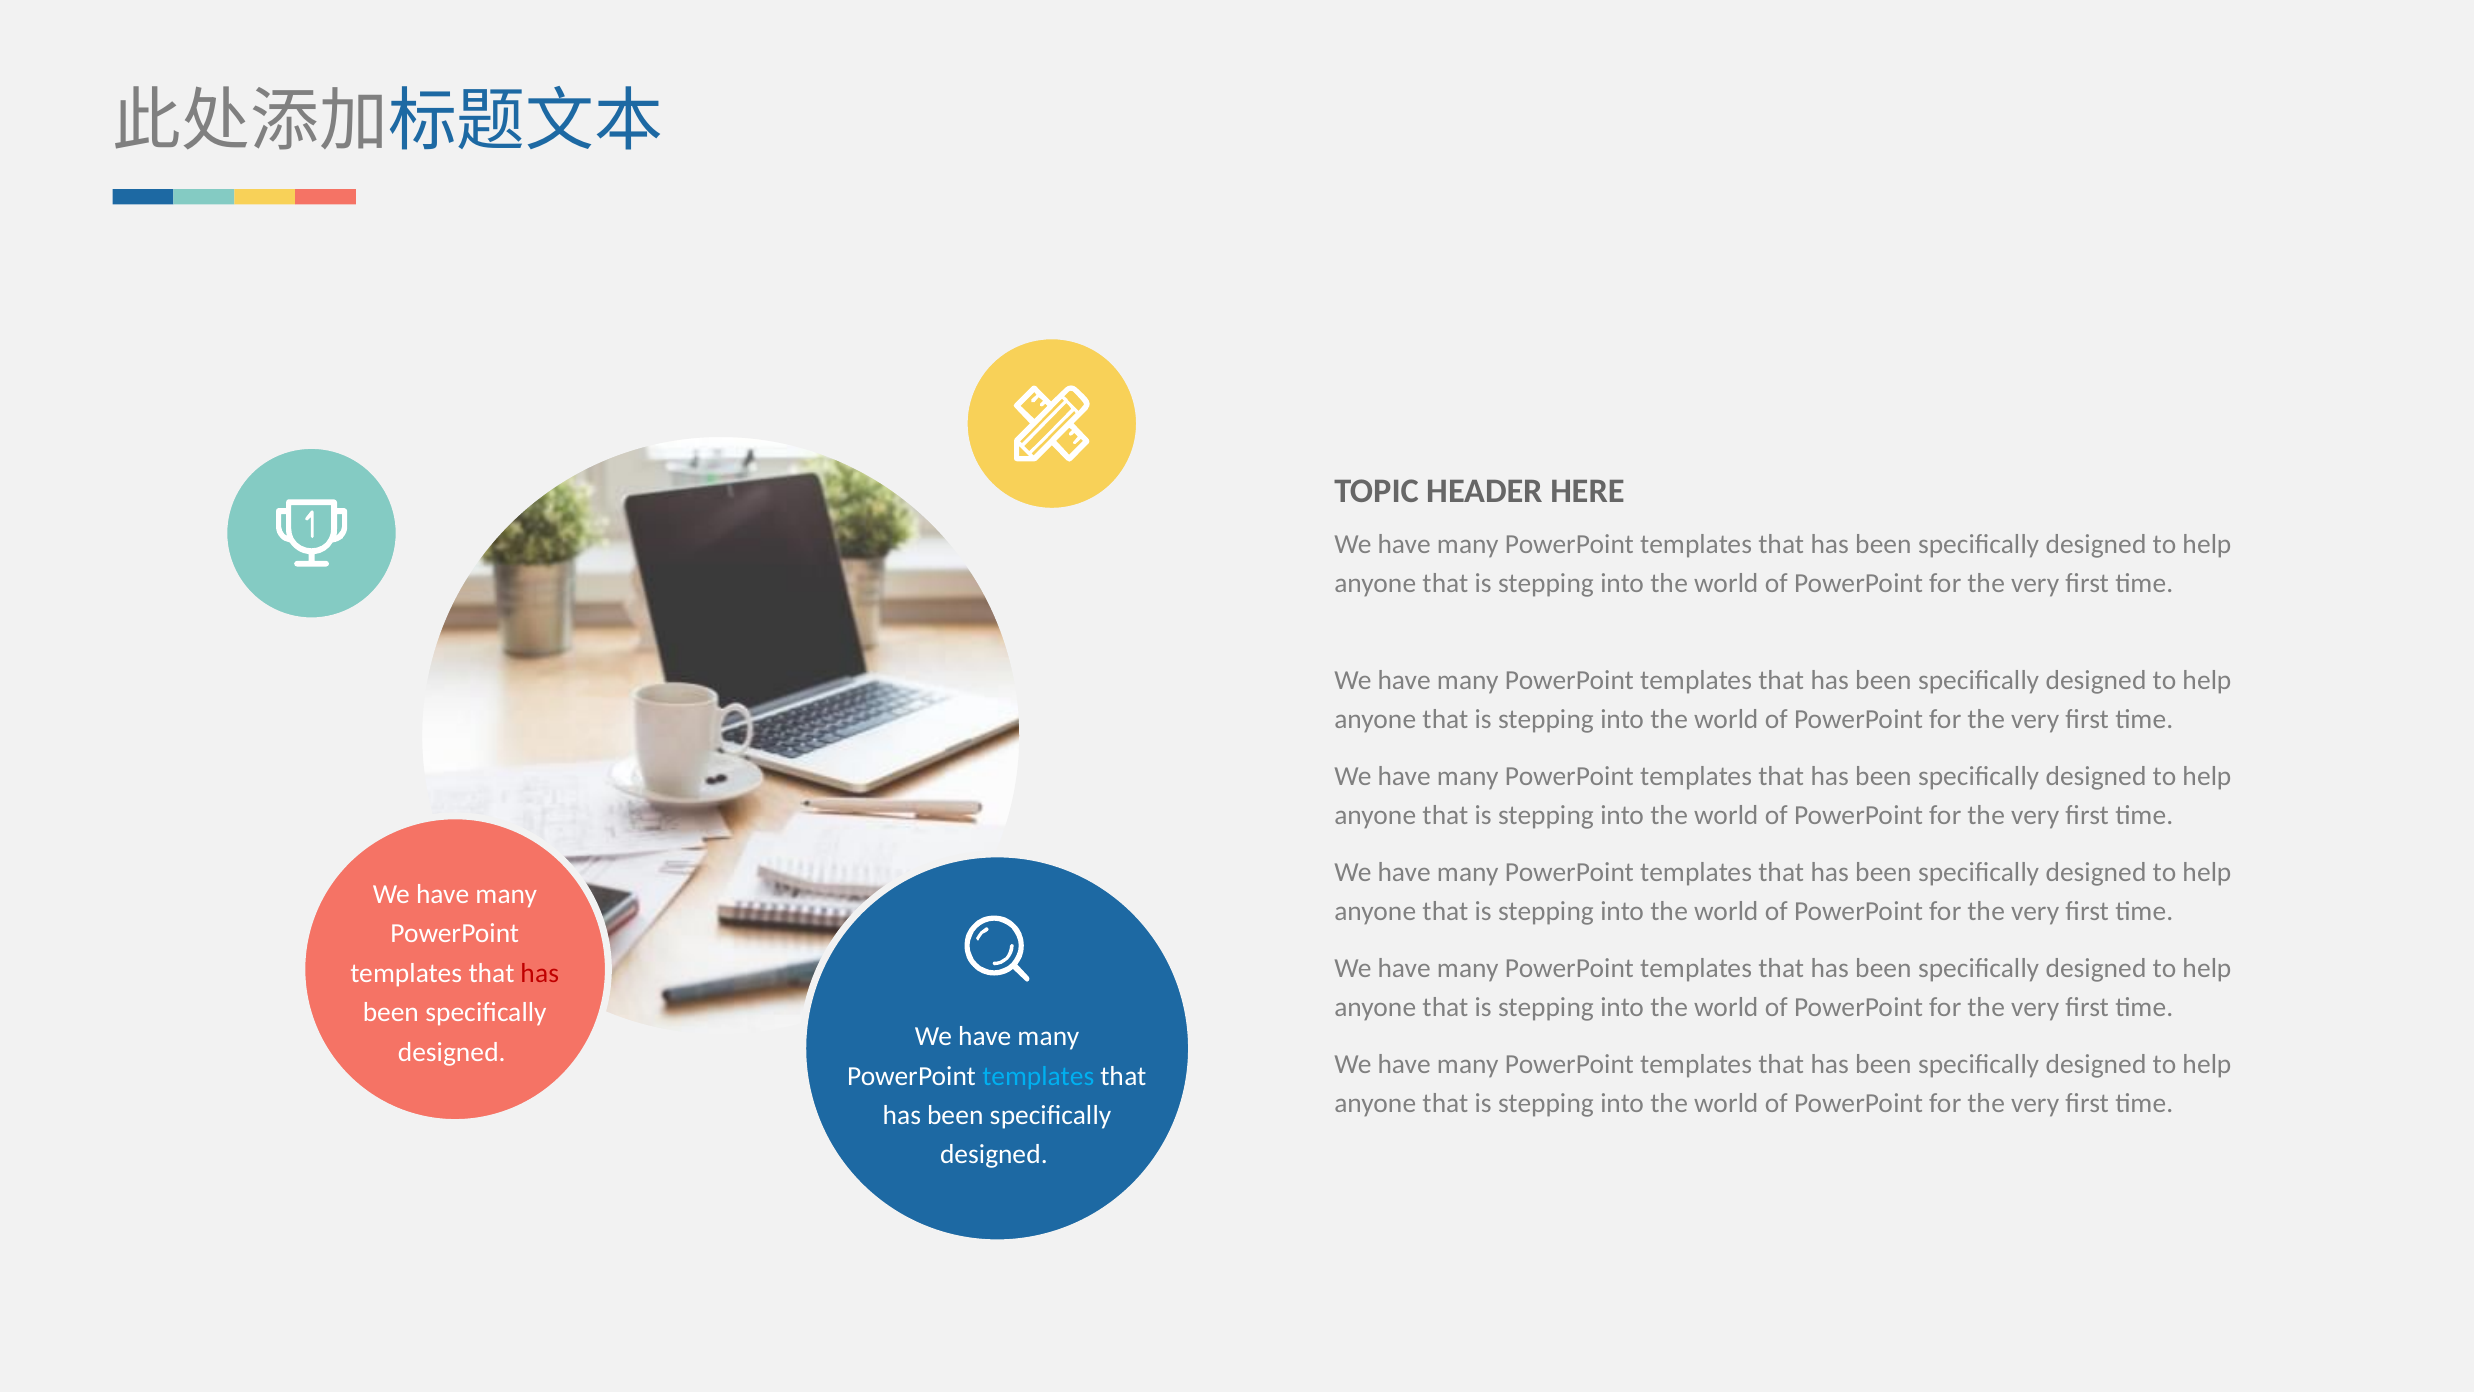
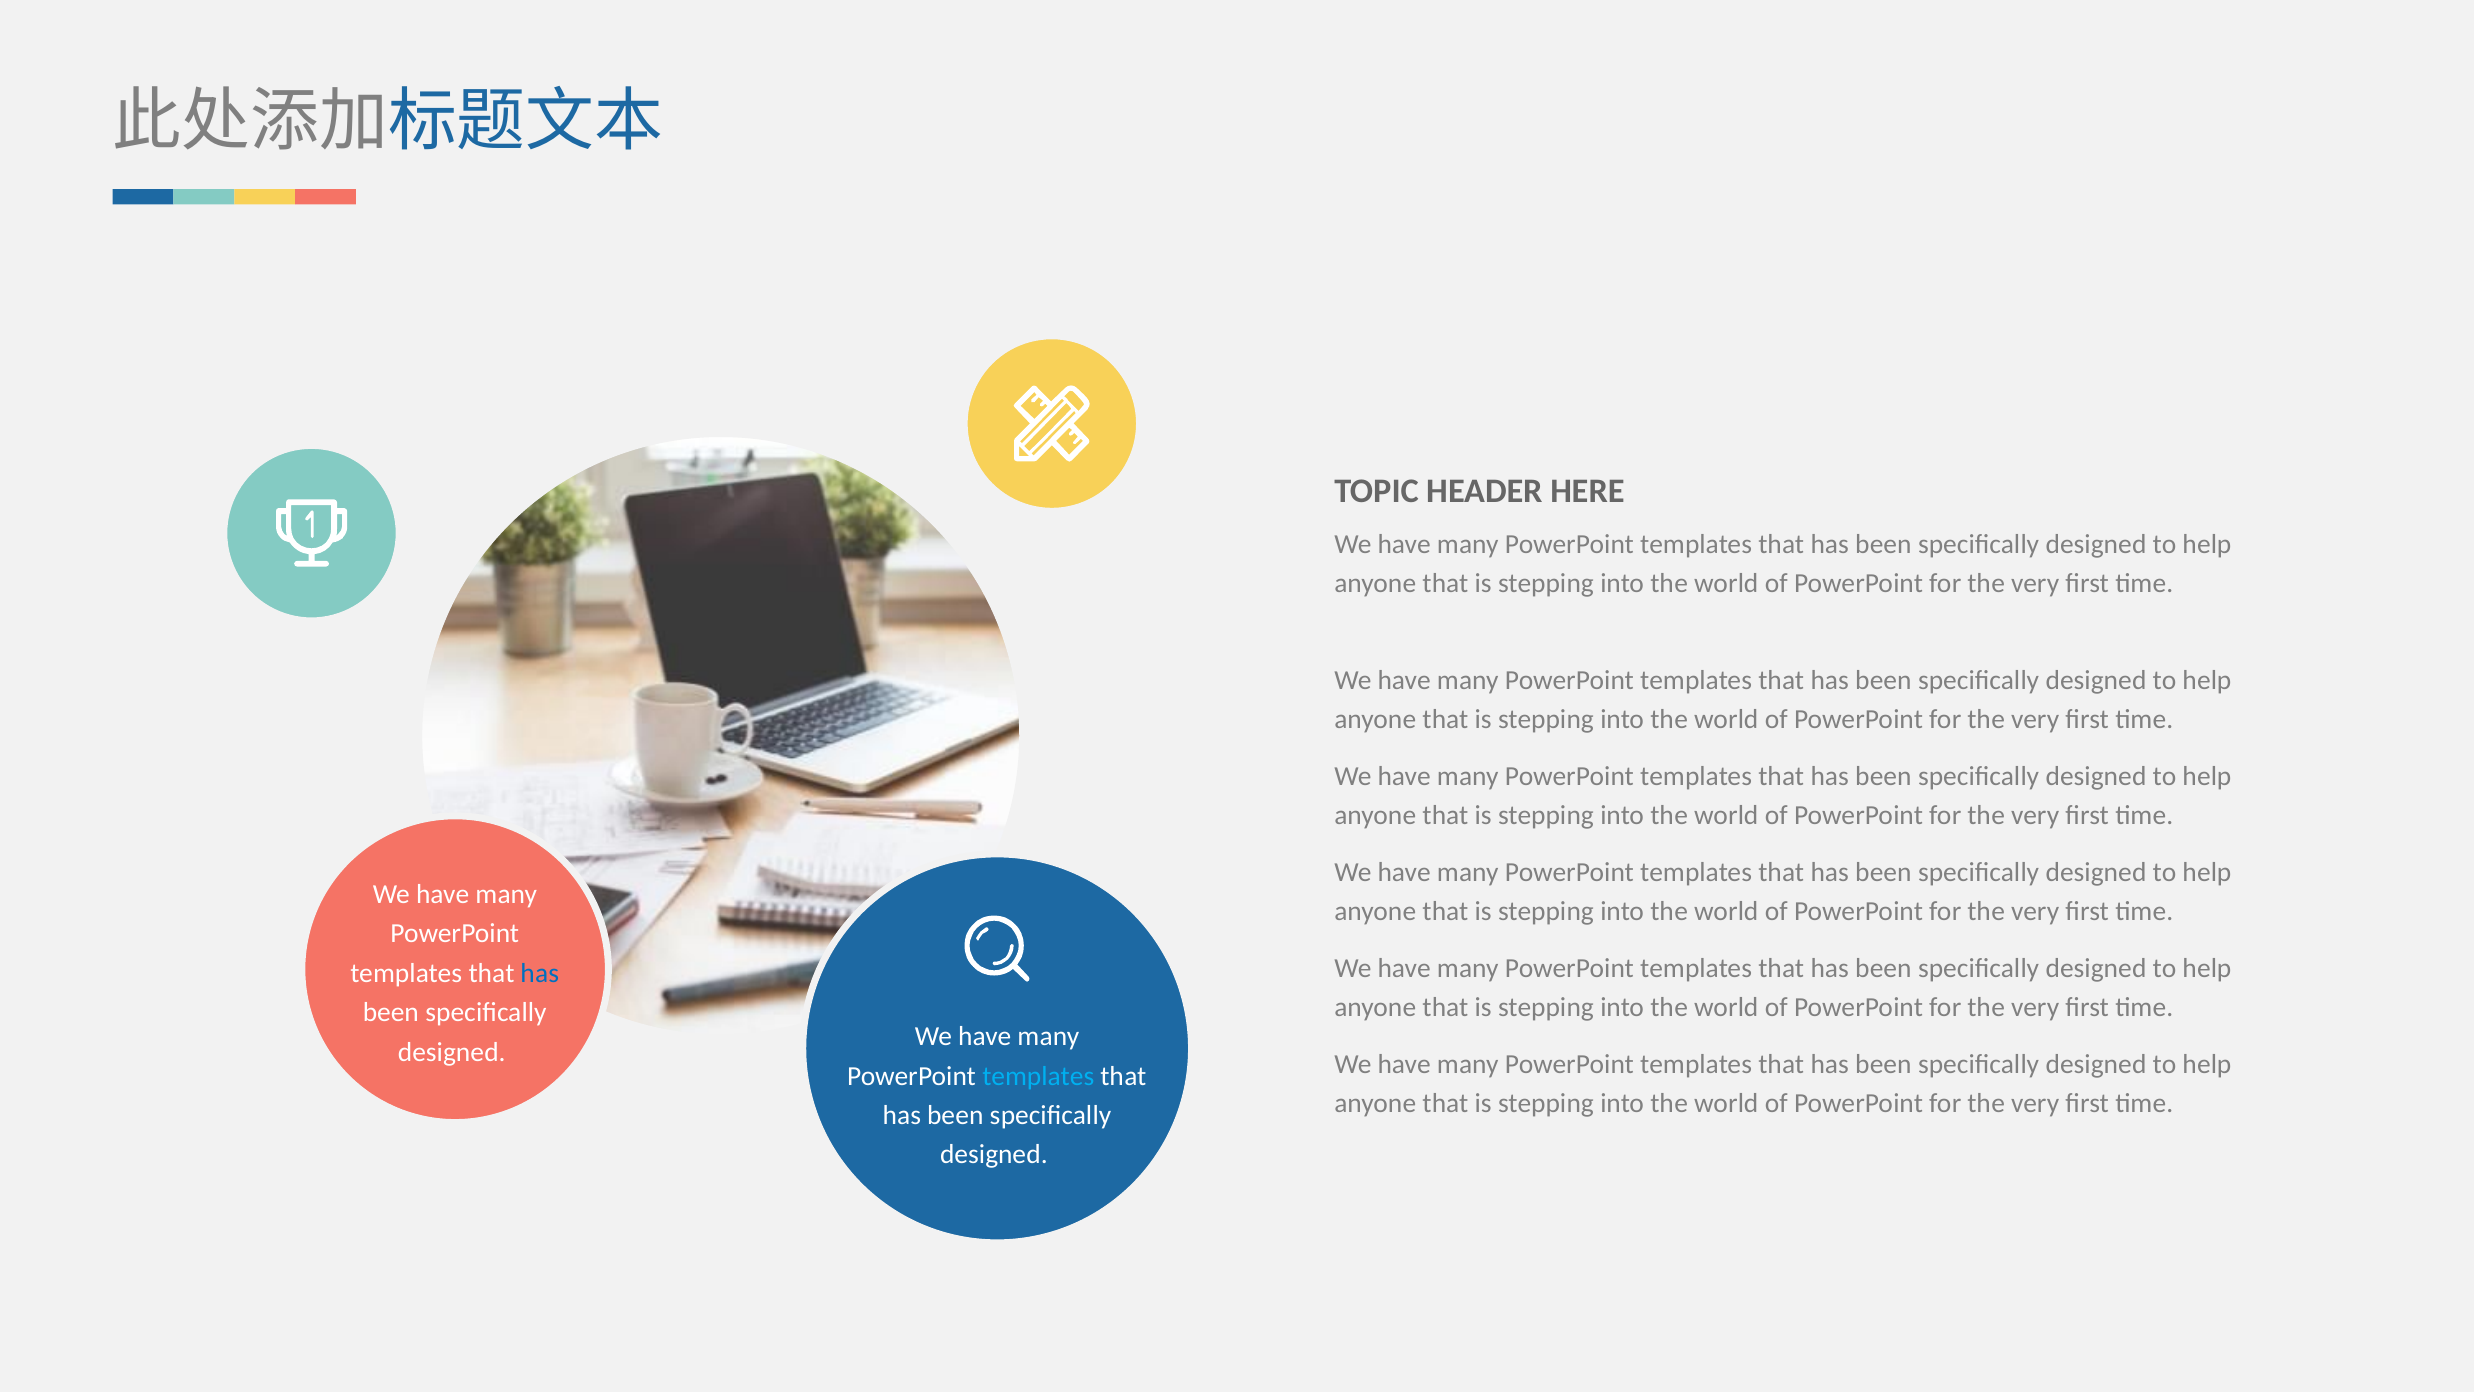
has at (540, 973) colour: red -> blue
